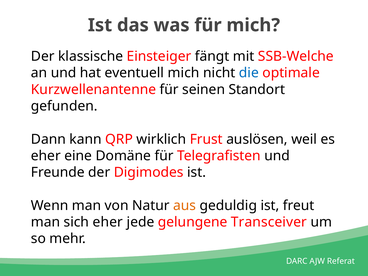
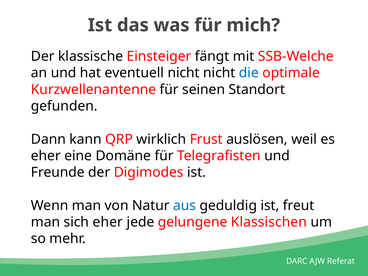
eventuell mich: mich -> nicht
aus colour: orange -> blue
Transceiver: Transceiver -> Klassischen
